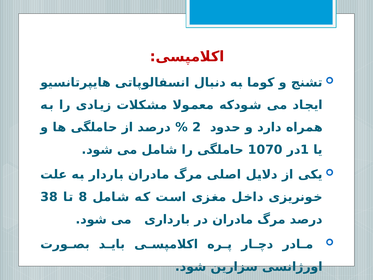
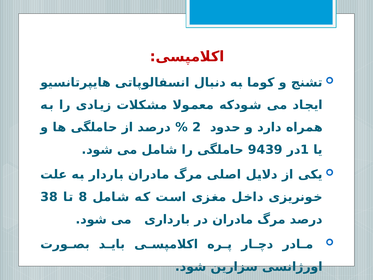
1070: 1070 -> 9439
